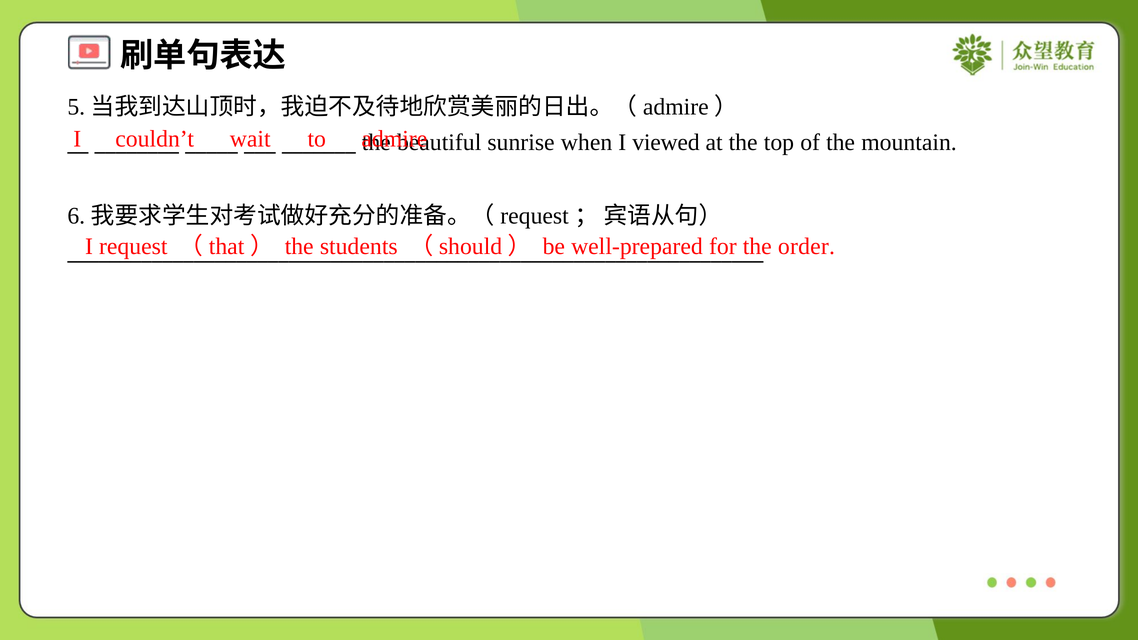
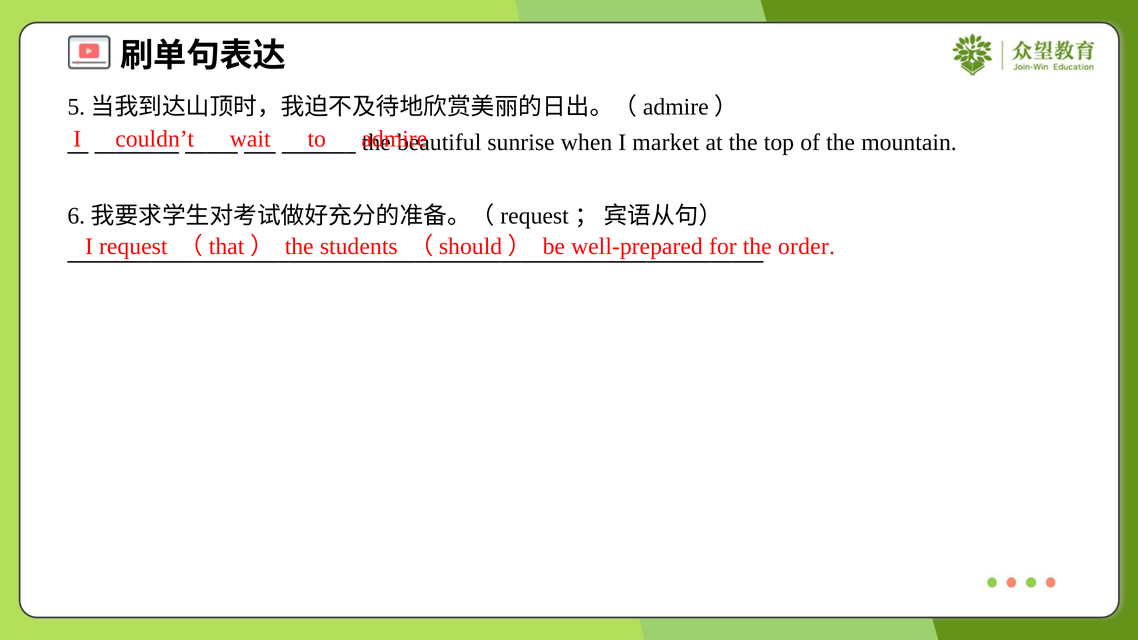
viewed: viewed -> market
